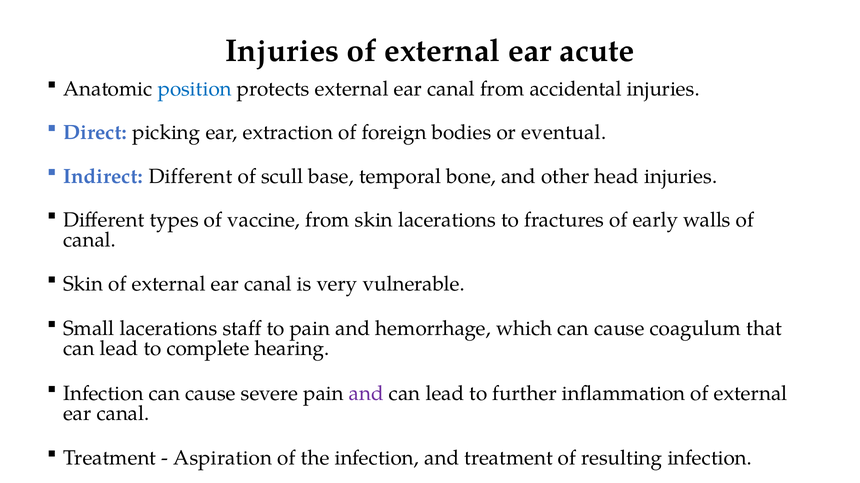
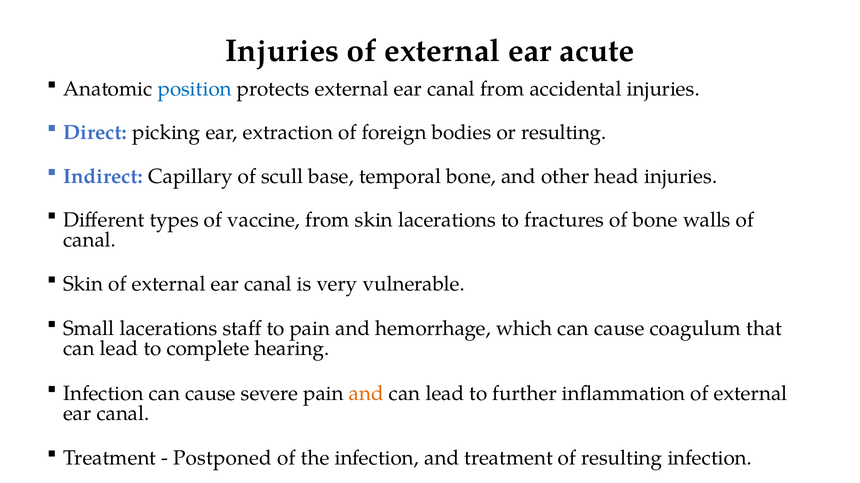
or eventual: eventual -> resulting
Indirect Different: Different -> Capillary
of early: early -> bone
and at (366, 394) colour: purple -> orange
Aspiration: Aspiration -> Postponed
